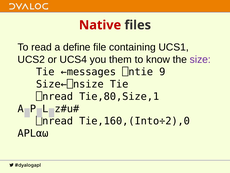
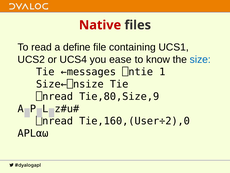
them: them -> ease
size colour: purple -> blue
9: 9 -> 1
Tie,80,Size,1: Tie,80,Size,1 -> Tie,80,Size,9
Tie,160,(Into÷2),0: Tie,160,(Into÷2),0 -> Tie,160,(User÷2),0
